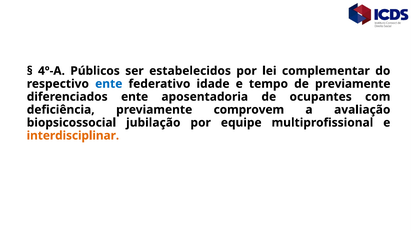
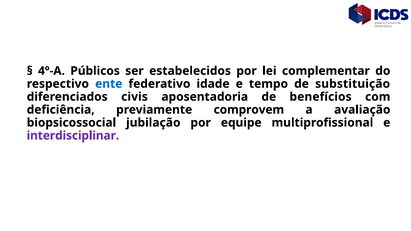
de previamente: previamente -> substituição
diferenciados ente: ente -> civis
ocupantes: ocupantes -> benefícios
interdisciplinar colour: orange -> purple
